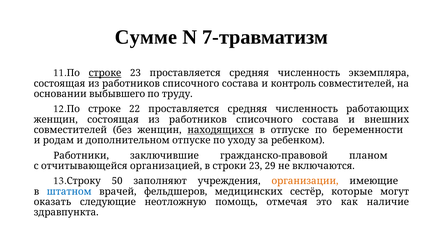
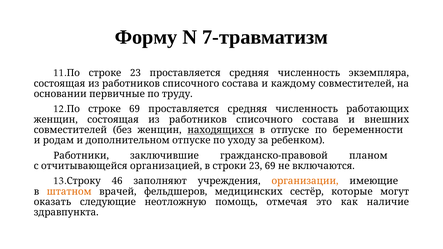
Сумме: Сумме -> Форму
строке at (105, 73) underline: present -> none
контроль: контроль -> каждому
выбывшего: выбывшего -> первичные
строке 22: 22 -> 69
23 29: 29 -> 69
50: 50 -> 46
штатном colour: blue -> orange
